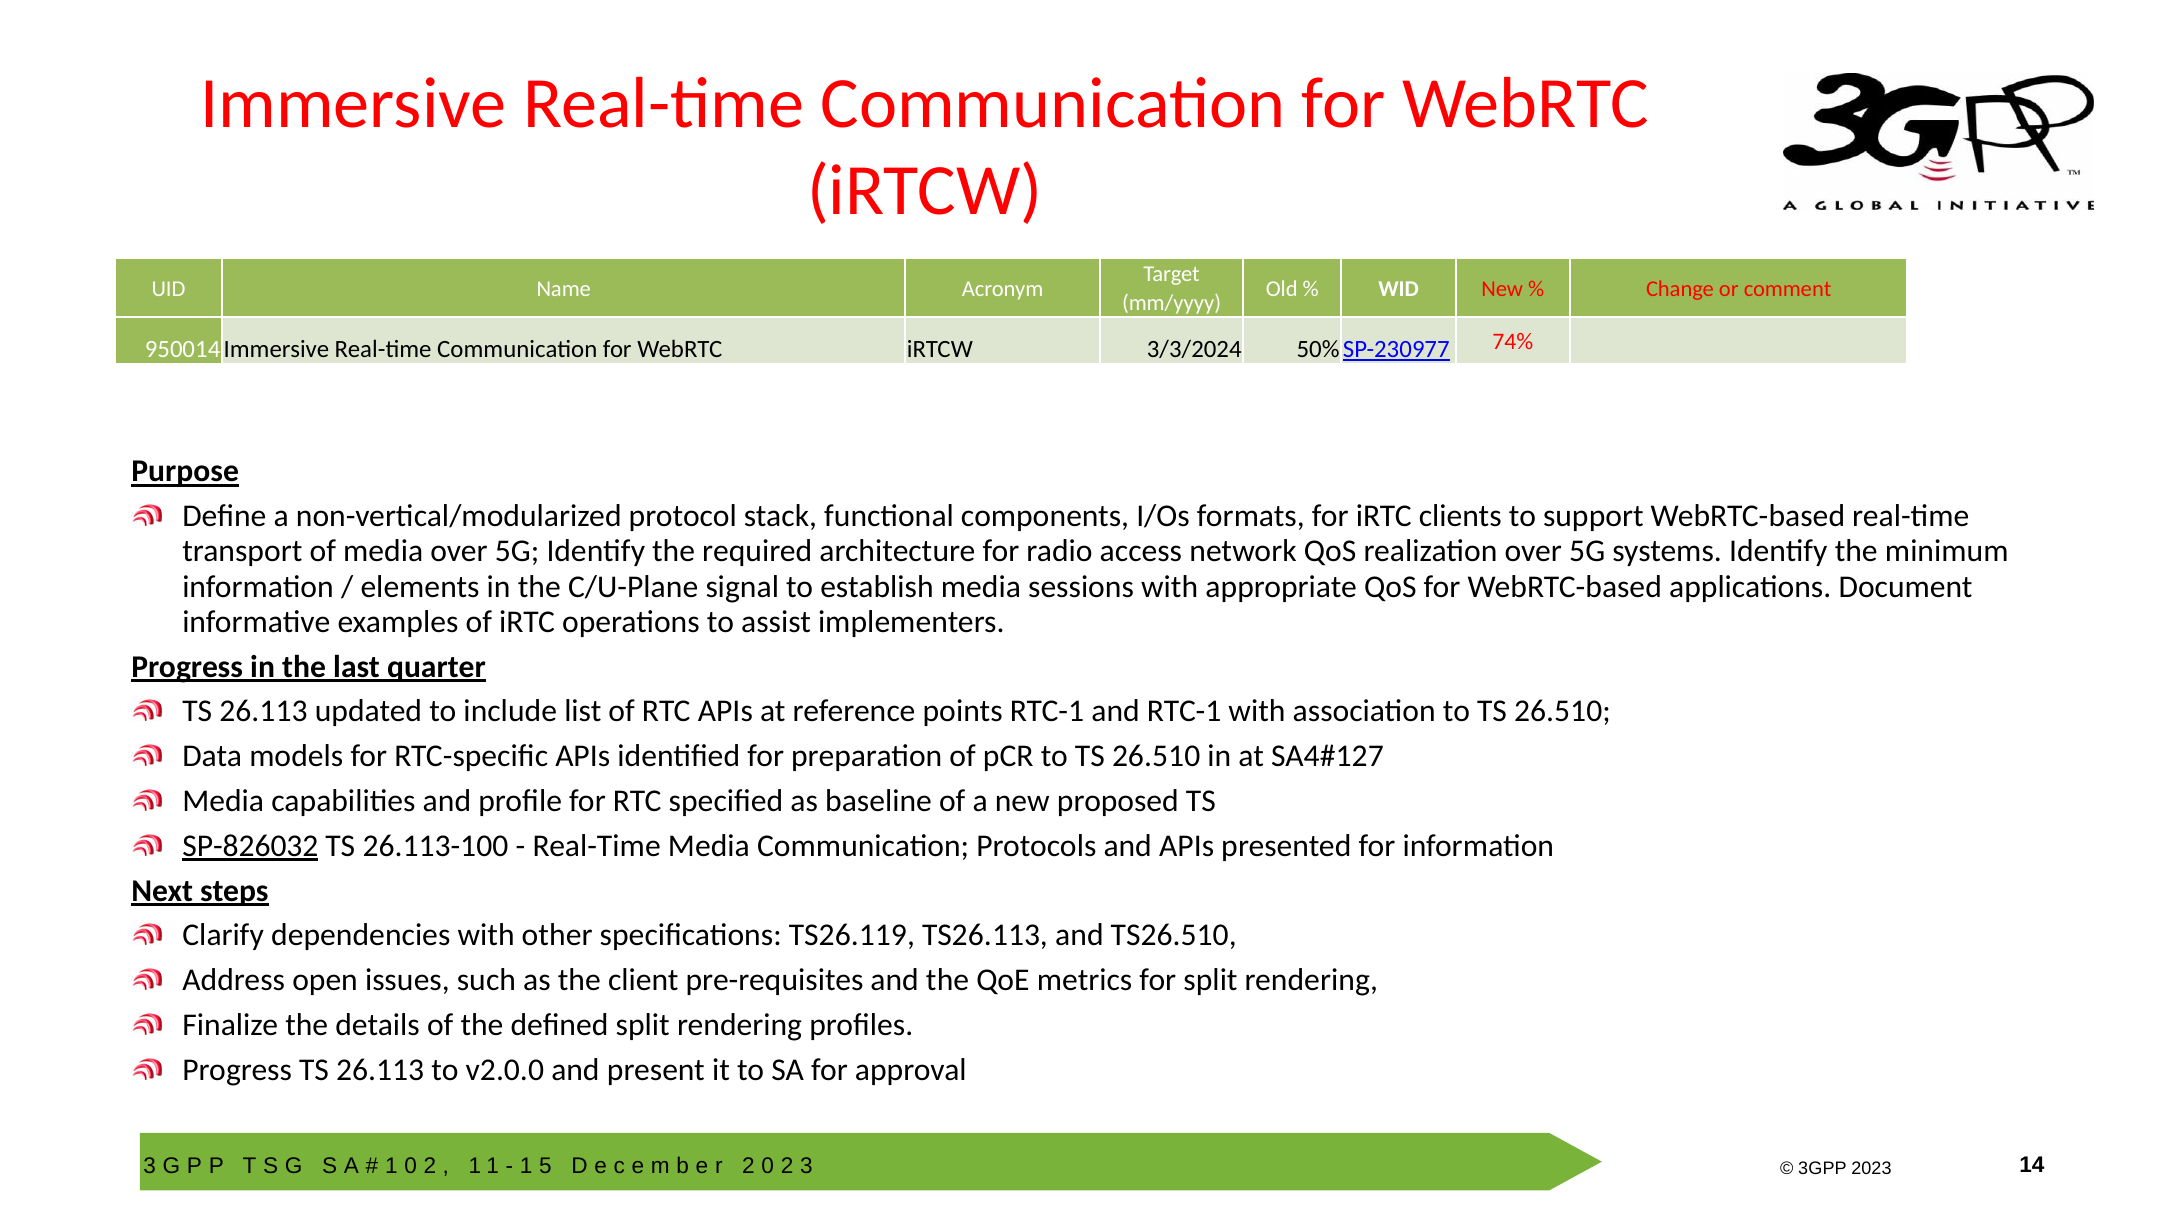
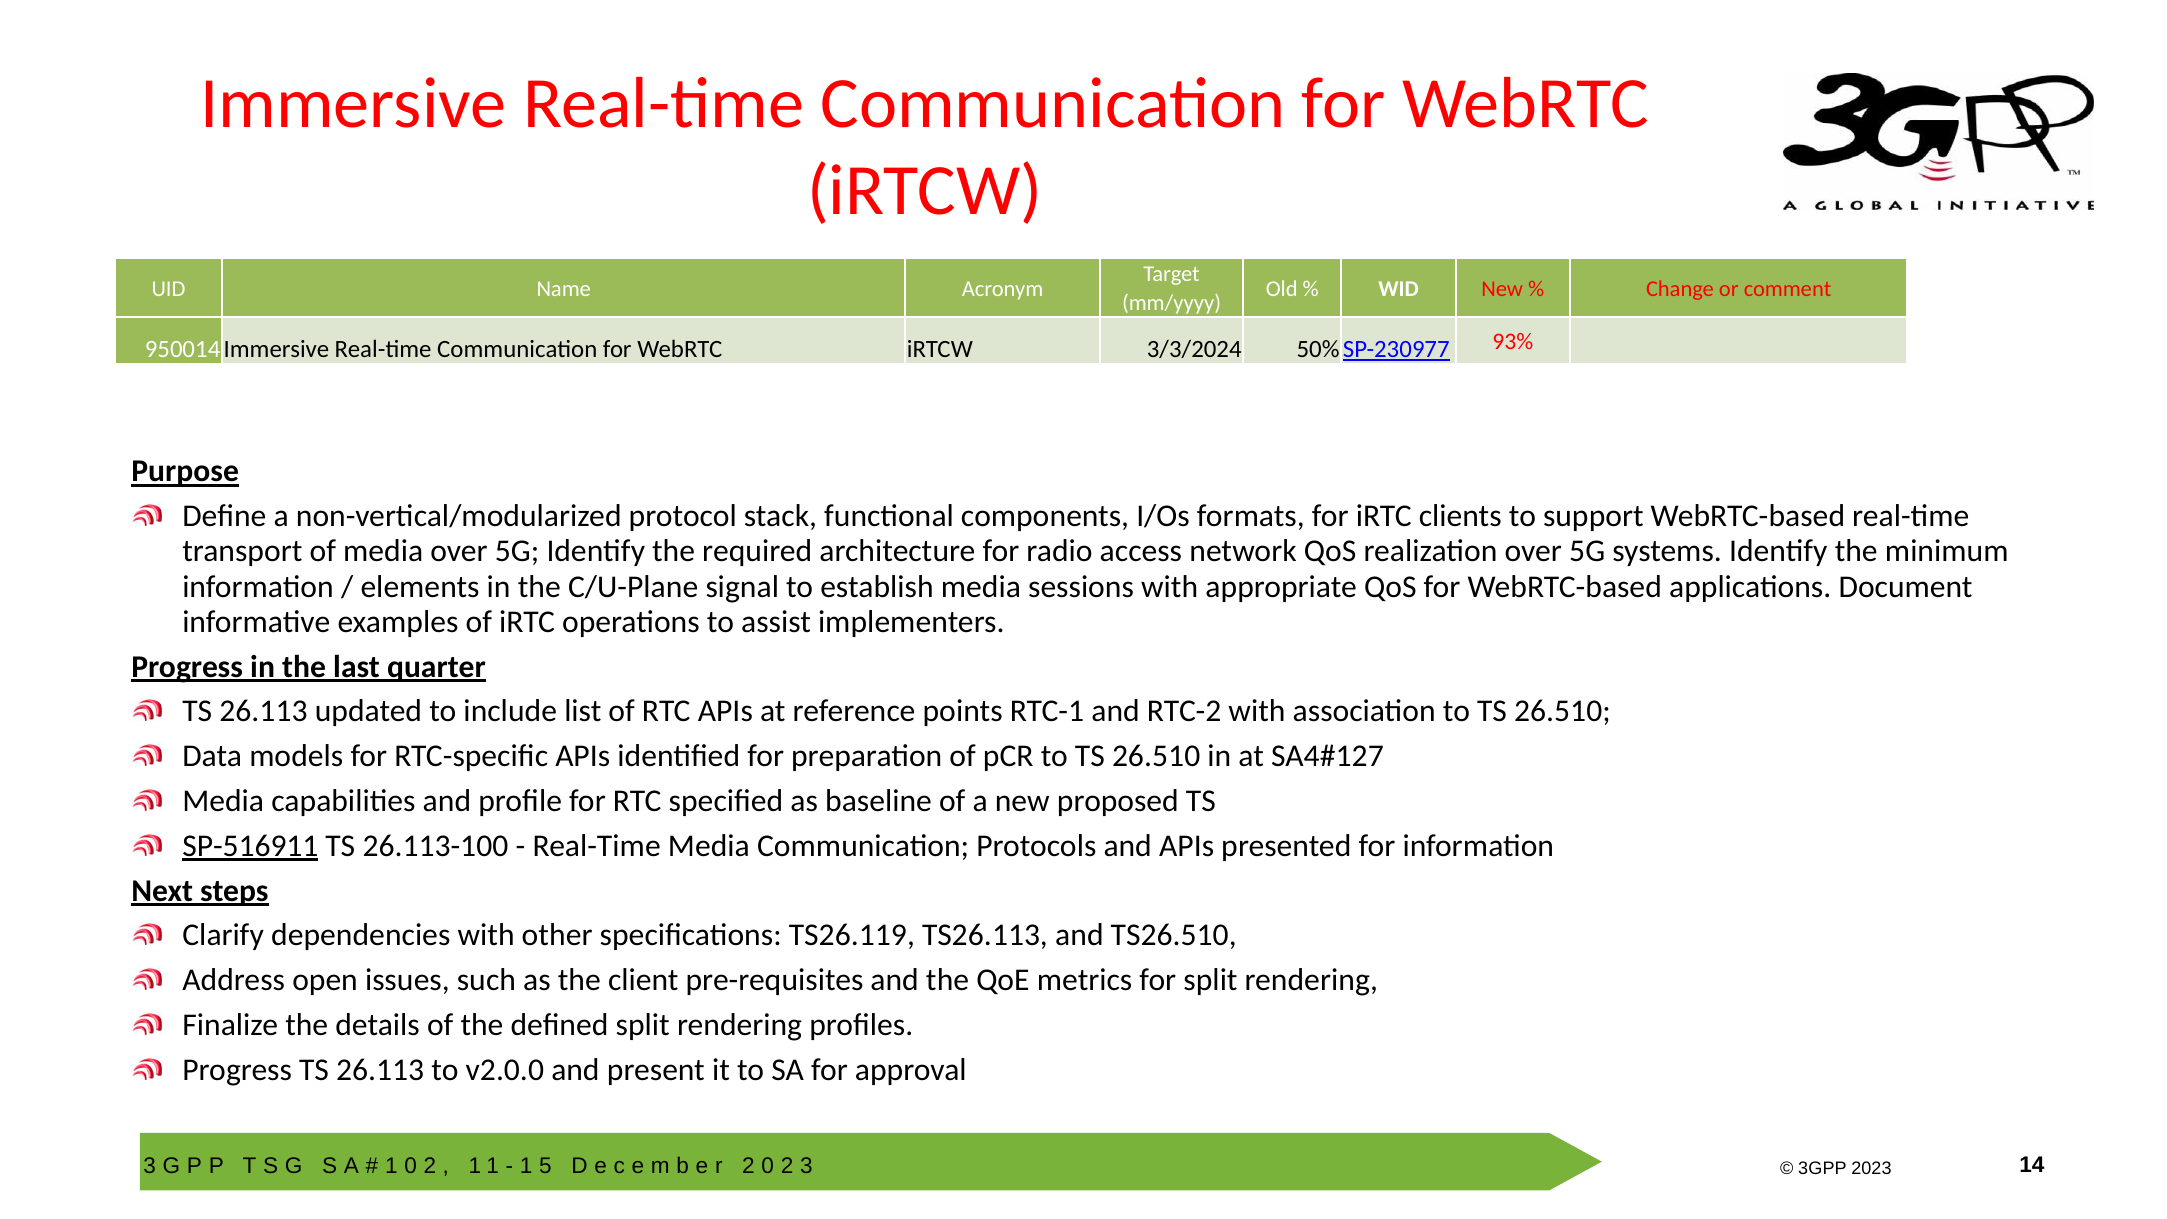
74%: 74% -> 93%
and RTC-1: RTC-1 -> RTC-2
SP-826032: SP-826032 -> SP-516911
